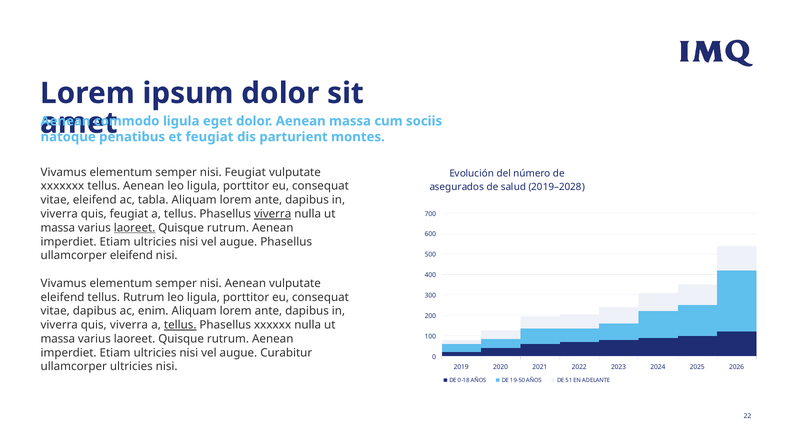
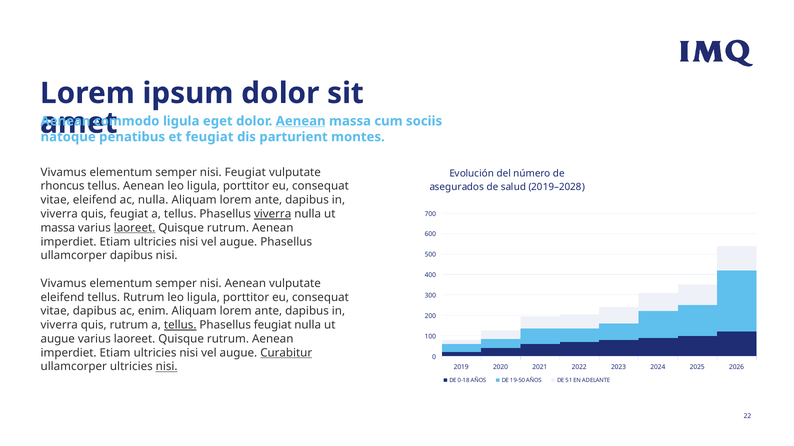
Aenean at (301, 121) underline: none -> present
xxxxxxx: xxxxxxx -> rhoncus
ac tabla: tabla -> nulla
ullamcorper eleifend: eleifend -> dapibus
quis viverra: viverra -> rutrum
Phasellus xxxxxx: xxxxxx -> feugiat
massa at (58, 339): massa -> augue
Curabitur underline: none -> present
nisi at (167, 367) underline: none -> present
